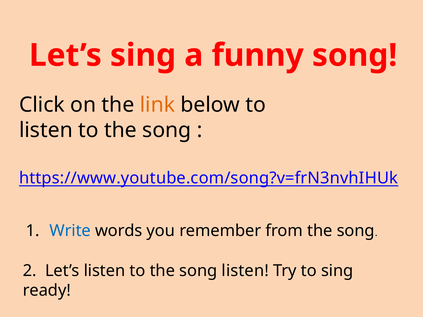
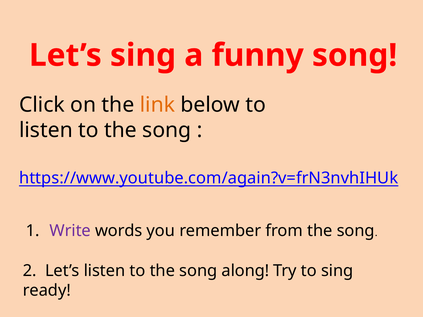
https://www.youtube.com/song?v=frN3nvhIHUk: https://www.youtube.com/song?v=frN3nvhIHUk -> https://www.youtube.com/again?v=frN3nvhIHUk
Write colour: blue -> purple
song listen: listen -> along
